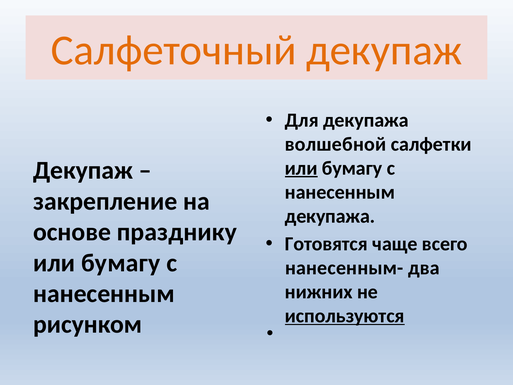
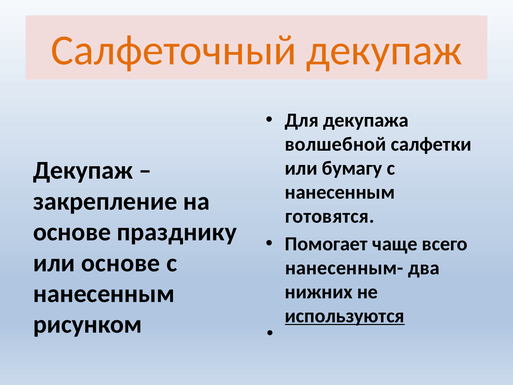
или at (301, 168) underline: present -> none
декупажа at (330, 216): декупажа -> готовятся
Готовятся: Готовятся -> Помогает
бумагу at (121, 263): бумагу -> основе
